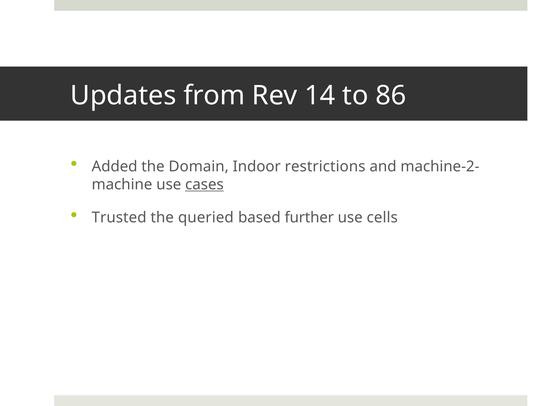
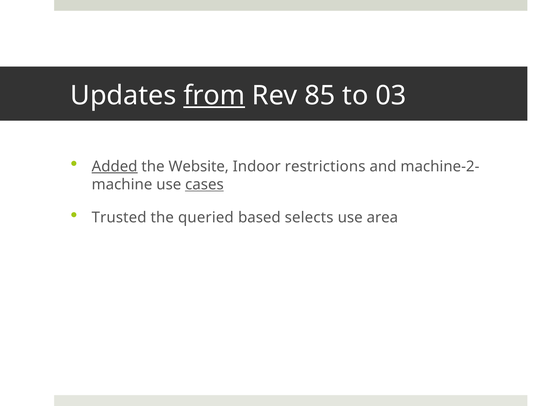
from underline: none -> present
14: 14 -> 85
86: 86 -> 03
Added underline: none -> present
Domain: Domain -> Website
further: further -> selects
cells: cells -> area
